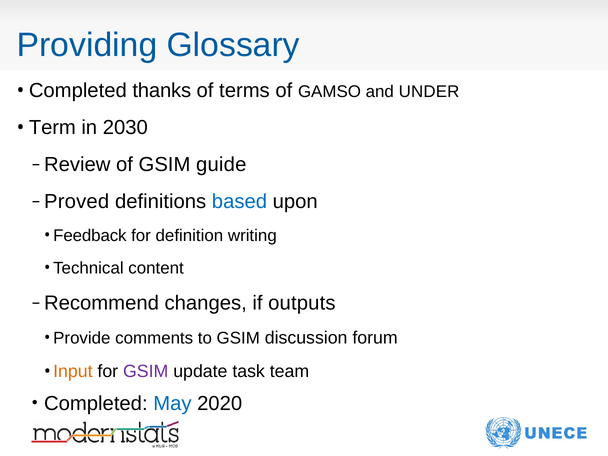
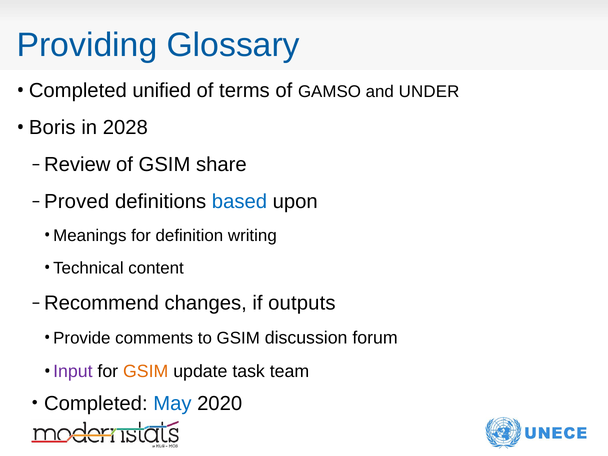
thanks: thanks -> unified
Term: Term -> Boris
2030: 2030 -> 2028
guide: guide -> share
Feedback: Feedback -> Meanings
Input colour: orange -> purple
GSIM at (146, 371) colour: purple -> orange
